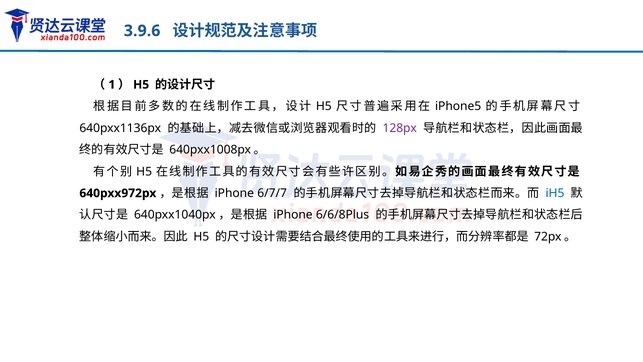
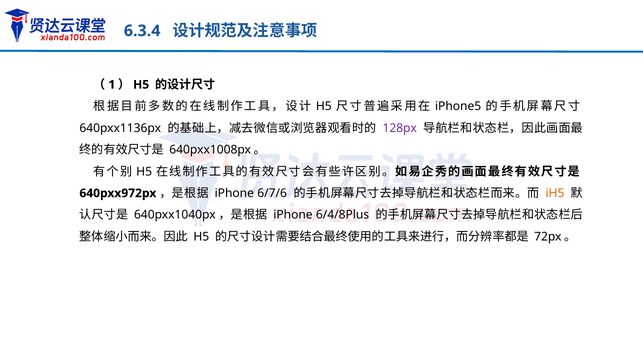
3.9.6: 3.9.6 -> 6.3.4
6/7/7: 6/7/7 -> 6/7/6
iH5 colour: blue -> orange
6/6/8Plus: 6/6/8Plus -> 6/4/8Plus
